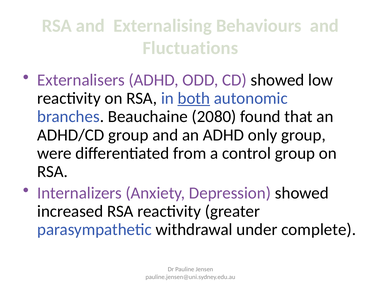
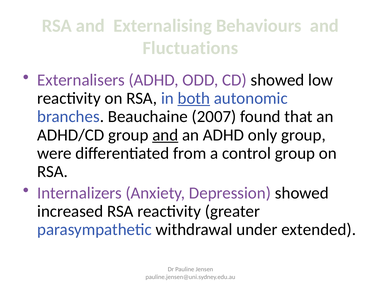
2080: 2080 -> 2007
and at (165, 135) underline: none -> present
complete: complete -> extended
